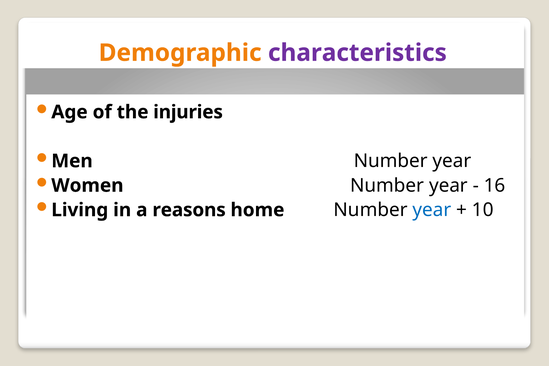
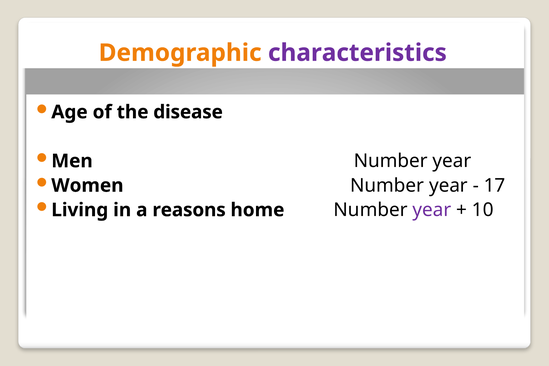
injuries: injuries -> disease
16: 16 -> 17
year at (432, 210) colour: blue -> purple
